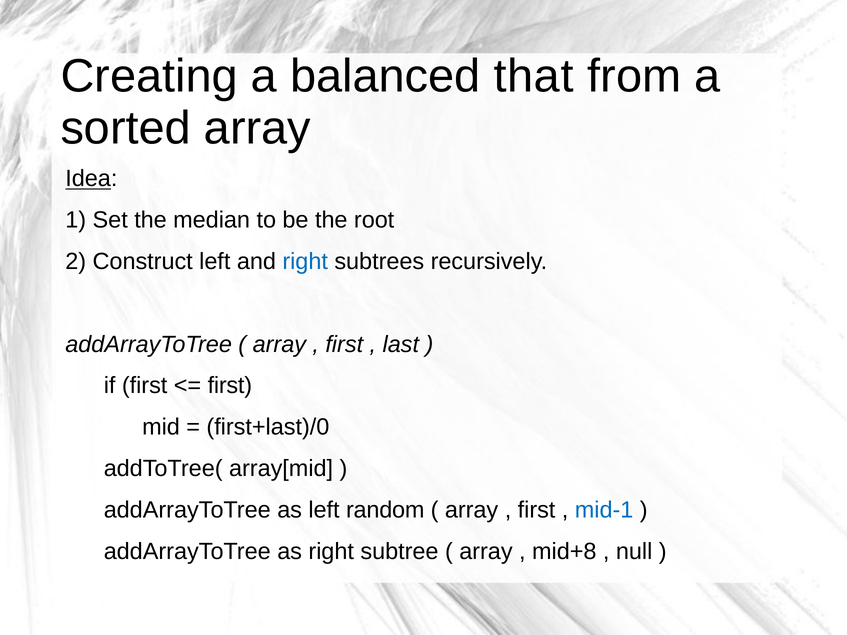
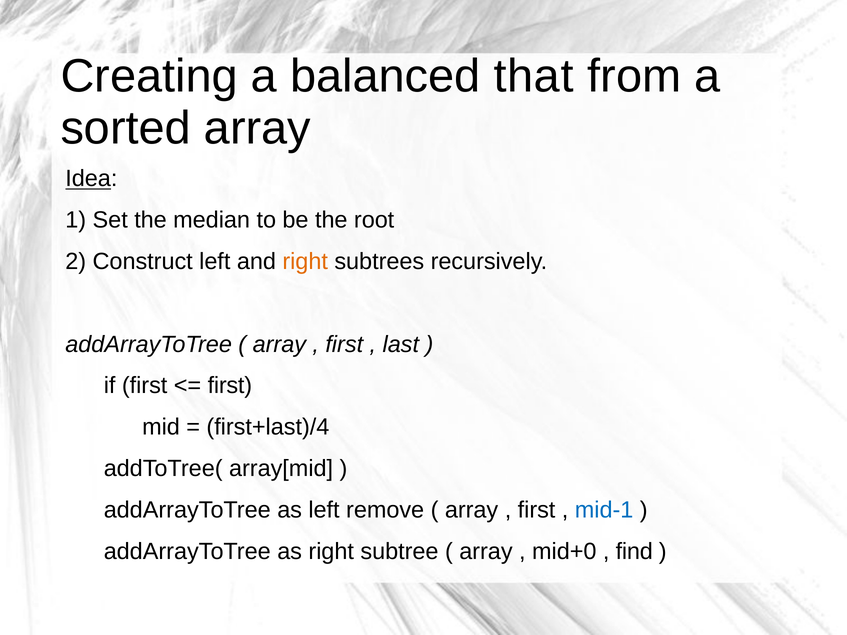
right at (305, 262) colour: blue -> orange
first+last)/0: first+last)/0 -> first+last)/4
random: random -> remove
mid+8: mid+8 -> mid+0
null: null -> find
